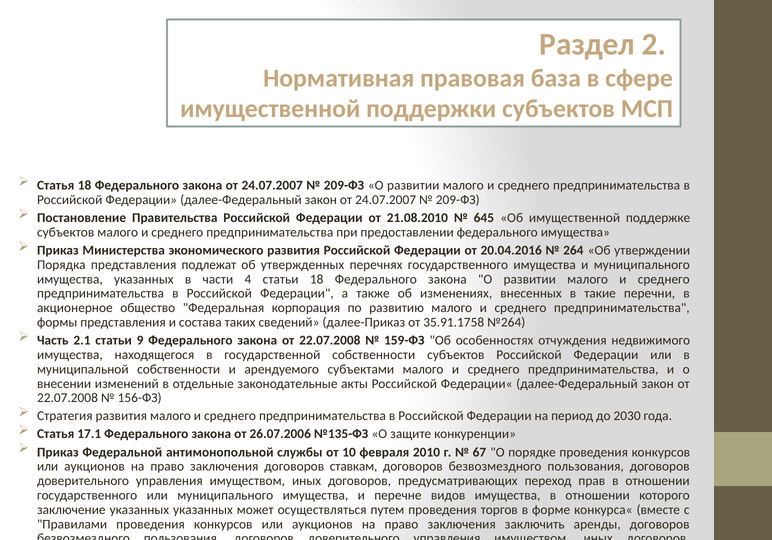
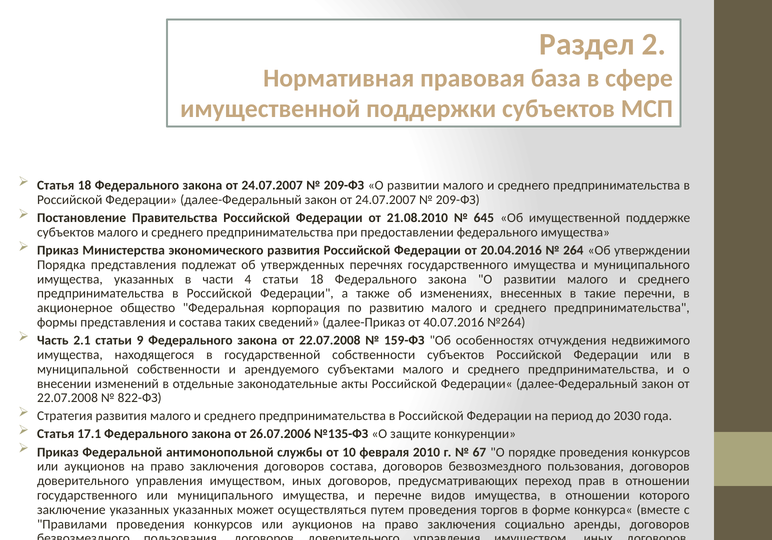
35.91.1758: 35.91.1758 -> 40.07.2016
156-ФЗ: 156-ФЗ -> 822-ФЗ
договоров ставкам: ставкам -> состава
заключить: заключить -> социально
